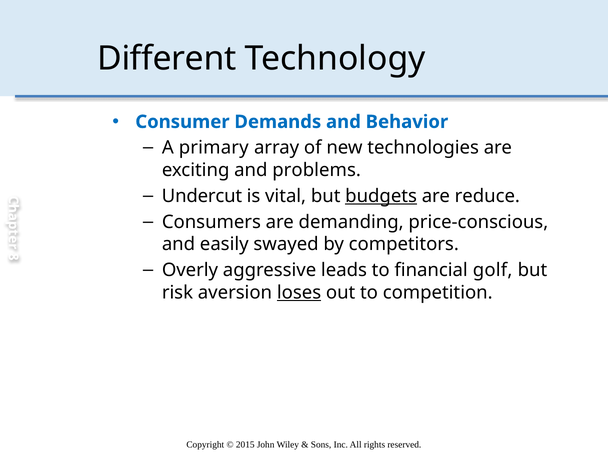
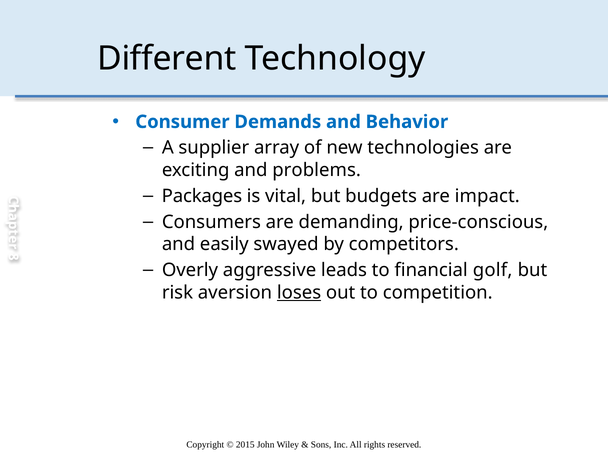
primary: primary -> supplier
Undercut: Undercut -> Packages
budgets underline: present -> none
reduce: reduce -> impact
